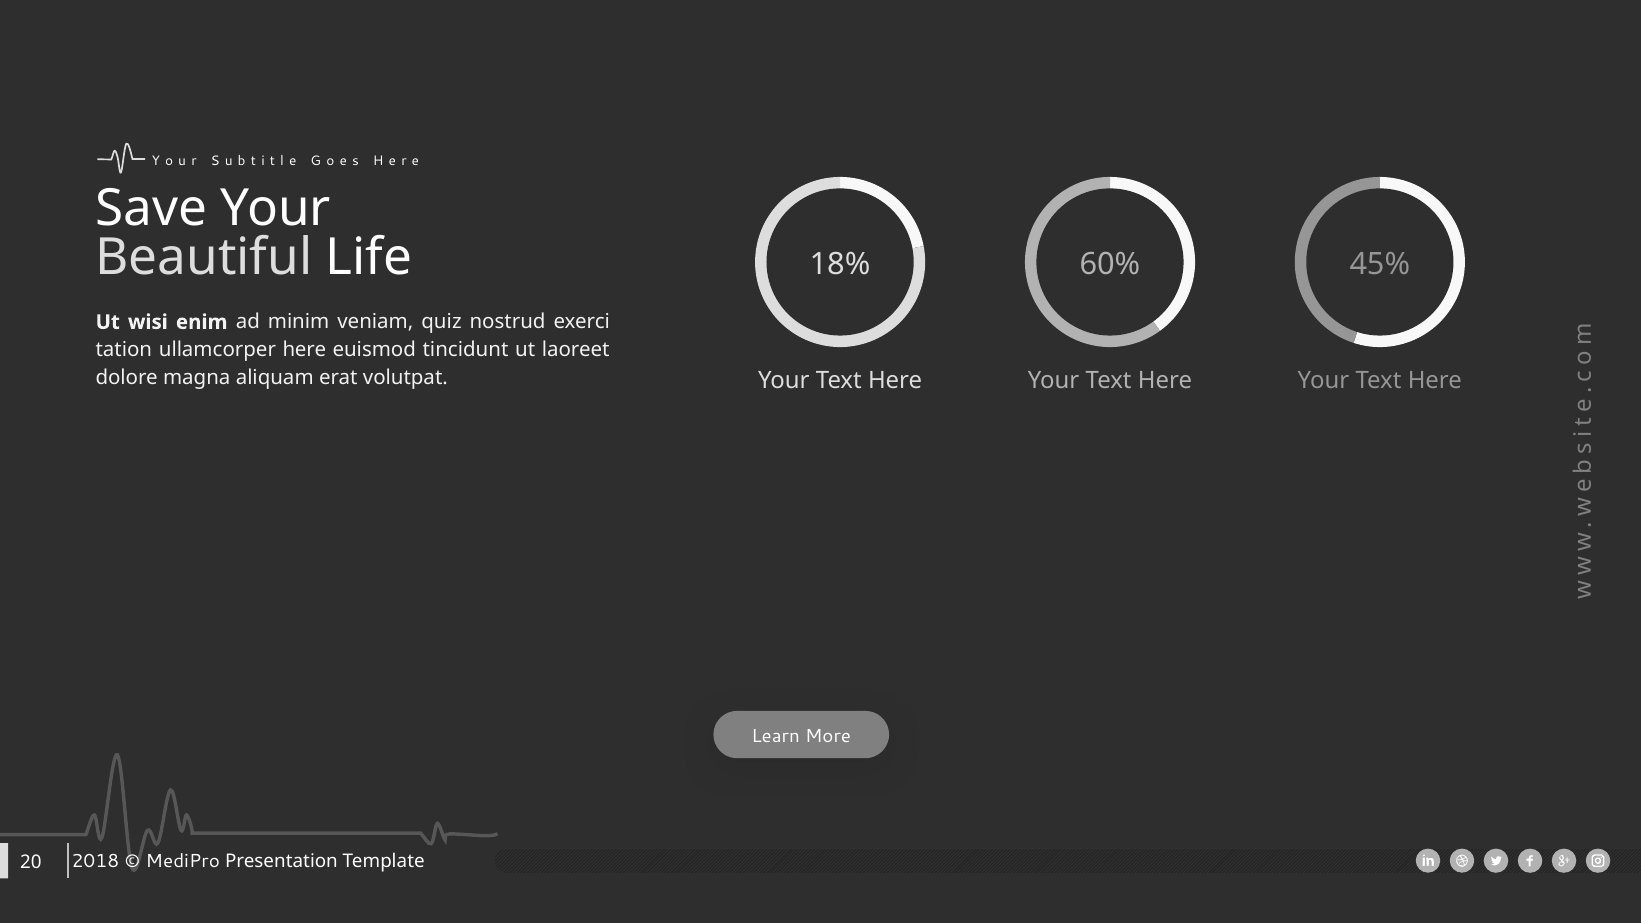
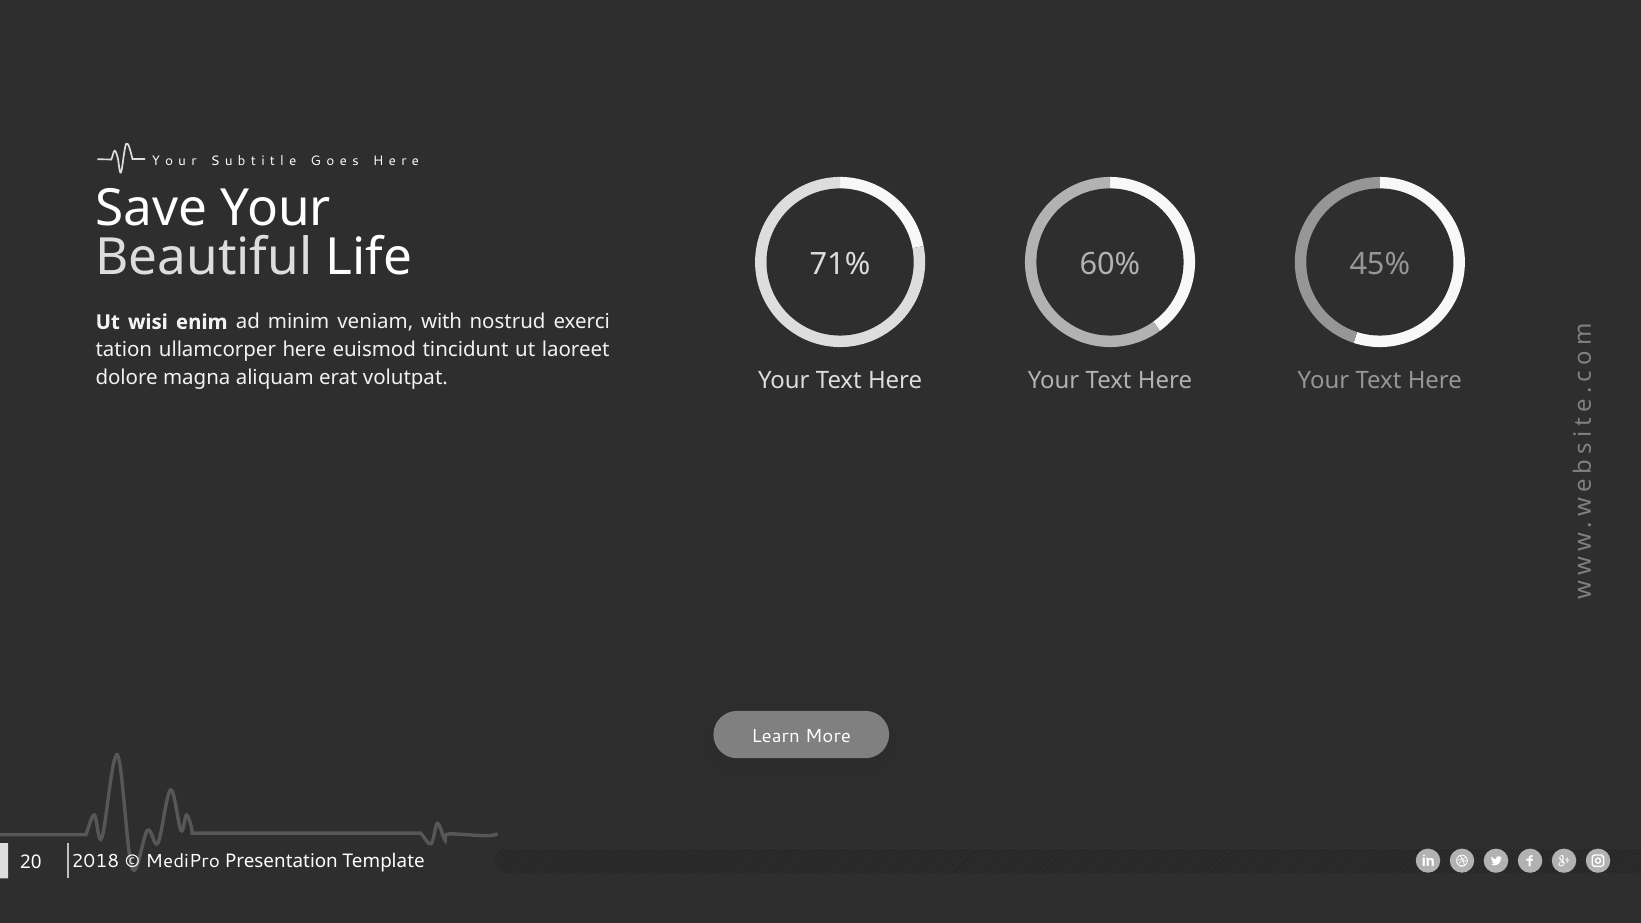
18%: 18% -> 71%
quiz: quiz -> with
